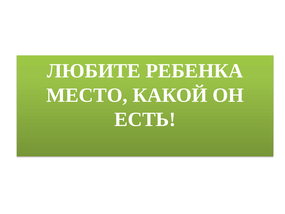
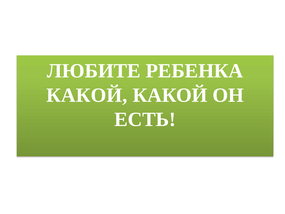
МЕСТО at (87, 95): МЕСТО -> КАКОЙ
